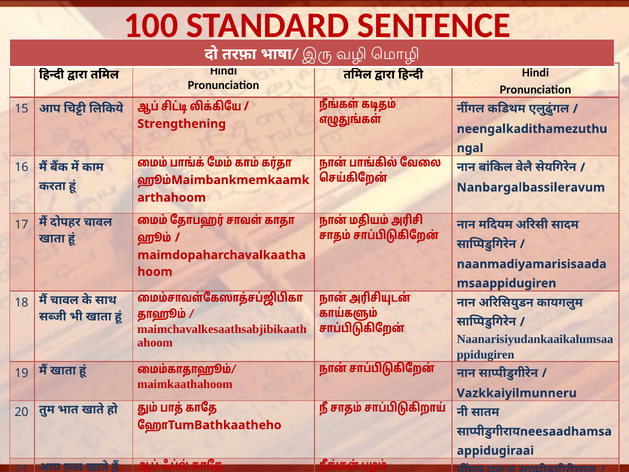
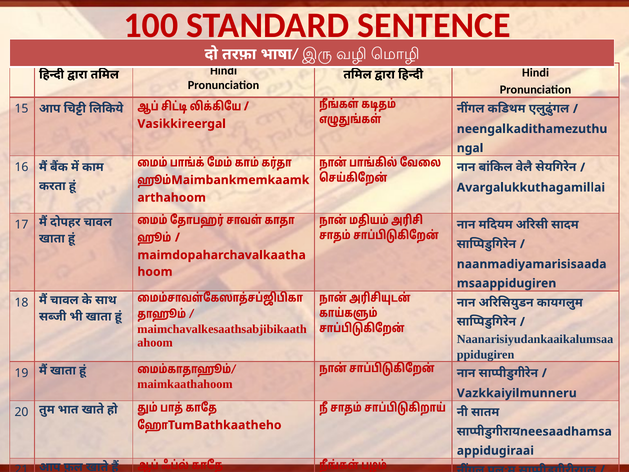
Strengthening: Strengthening -> Vasikkireergal
Nanbargalbassileravum: Nanbargalbassileravum -> Avargalukkuthagamillai
